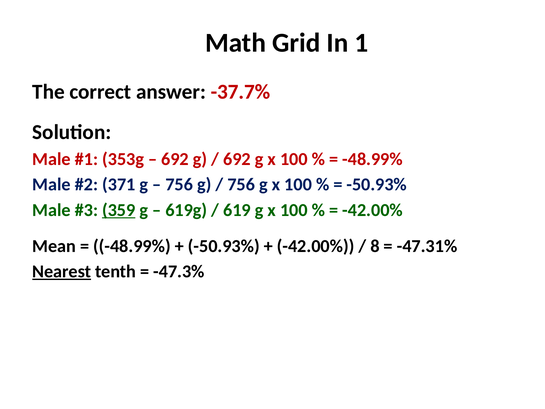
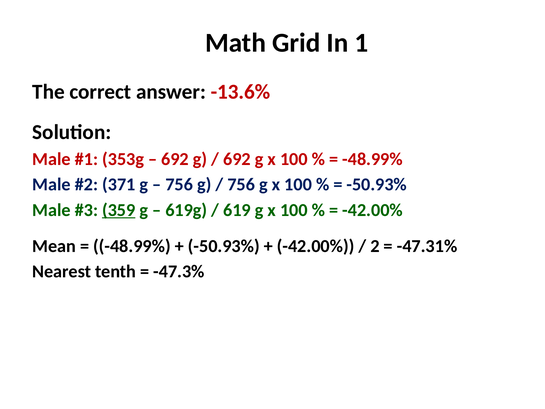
-37.7%: -37.7% -> -13.6%
8: 8 -> 2
Nearest underline: present -> none
